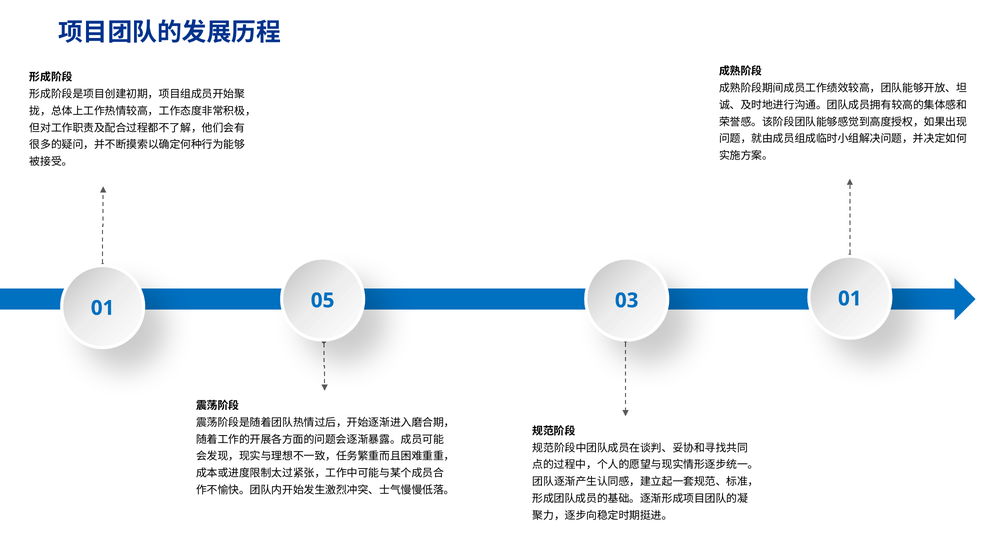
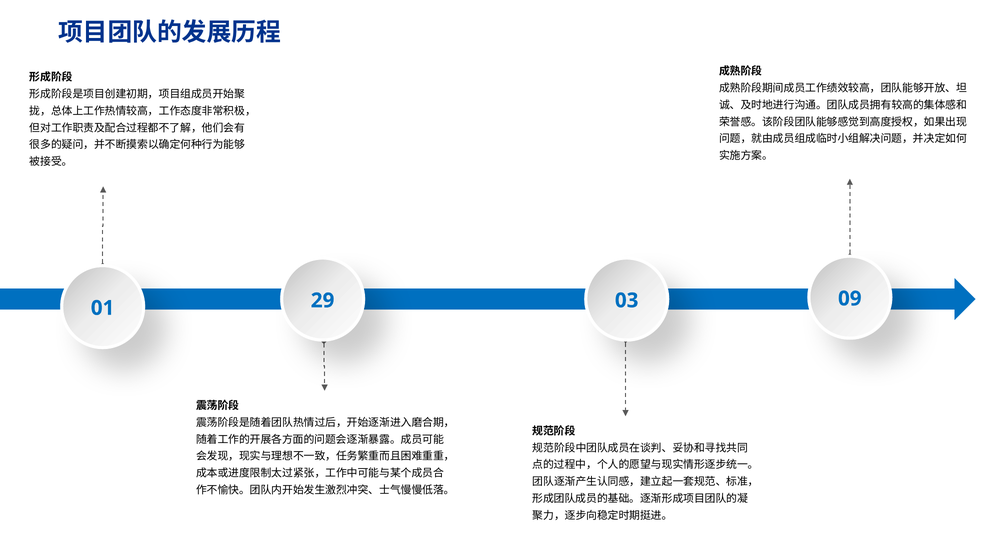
05: 05 -> 29
03 01: 01 -> 09
